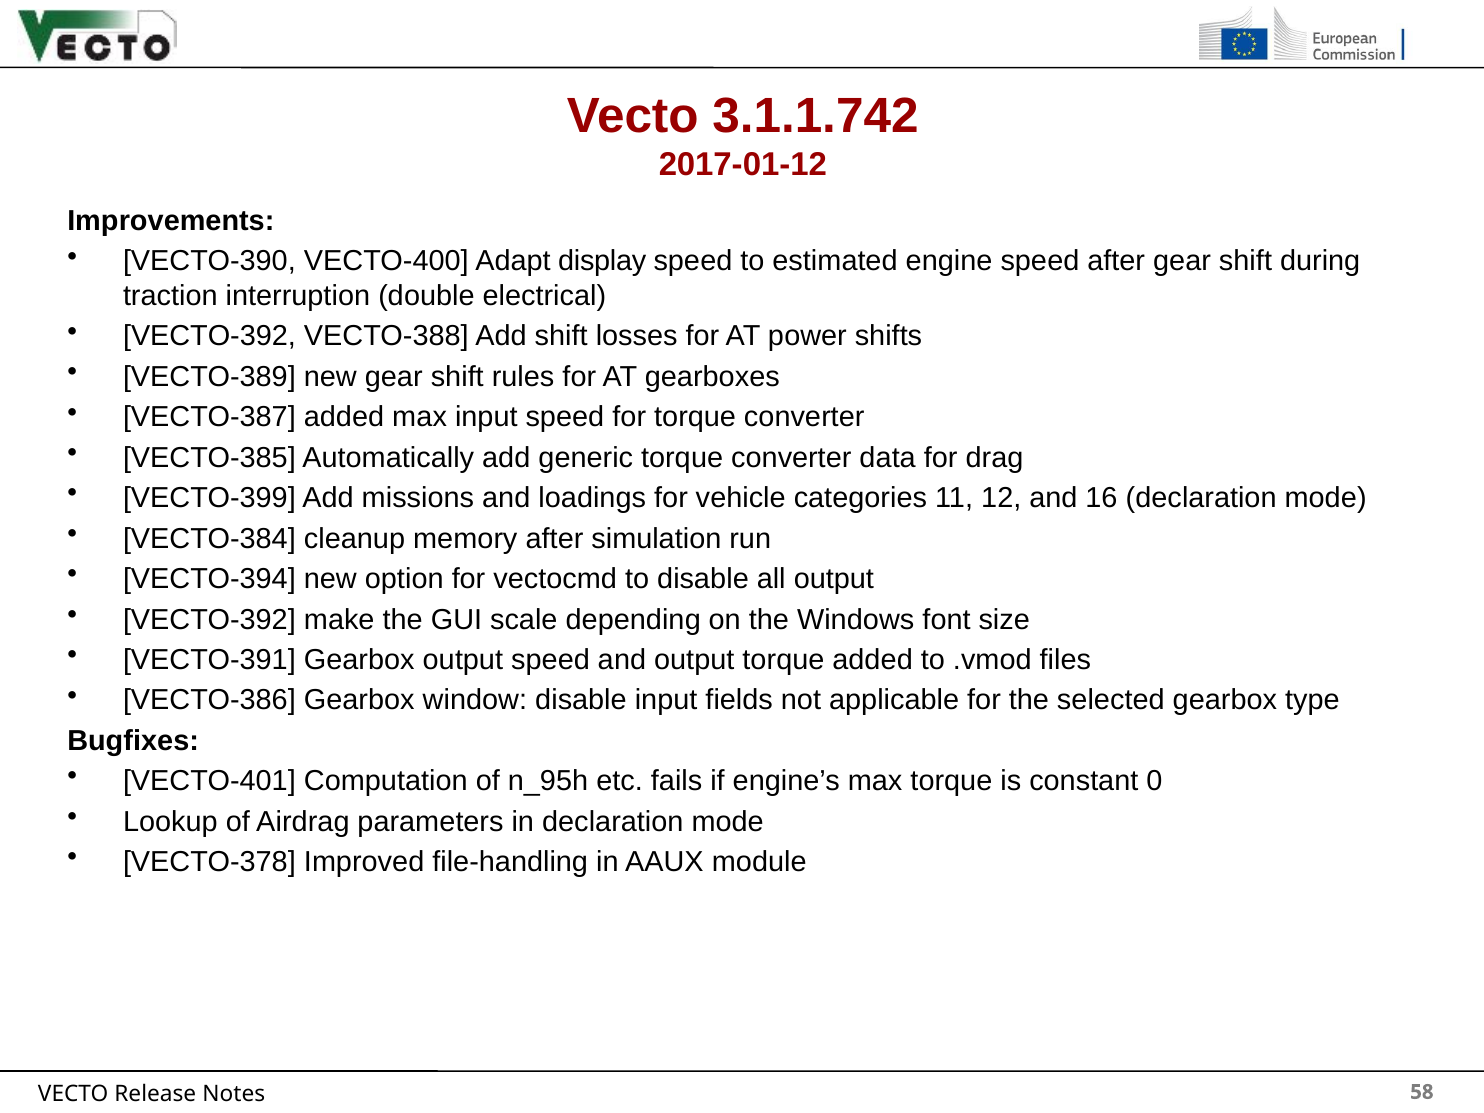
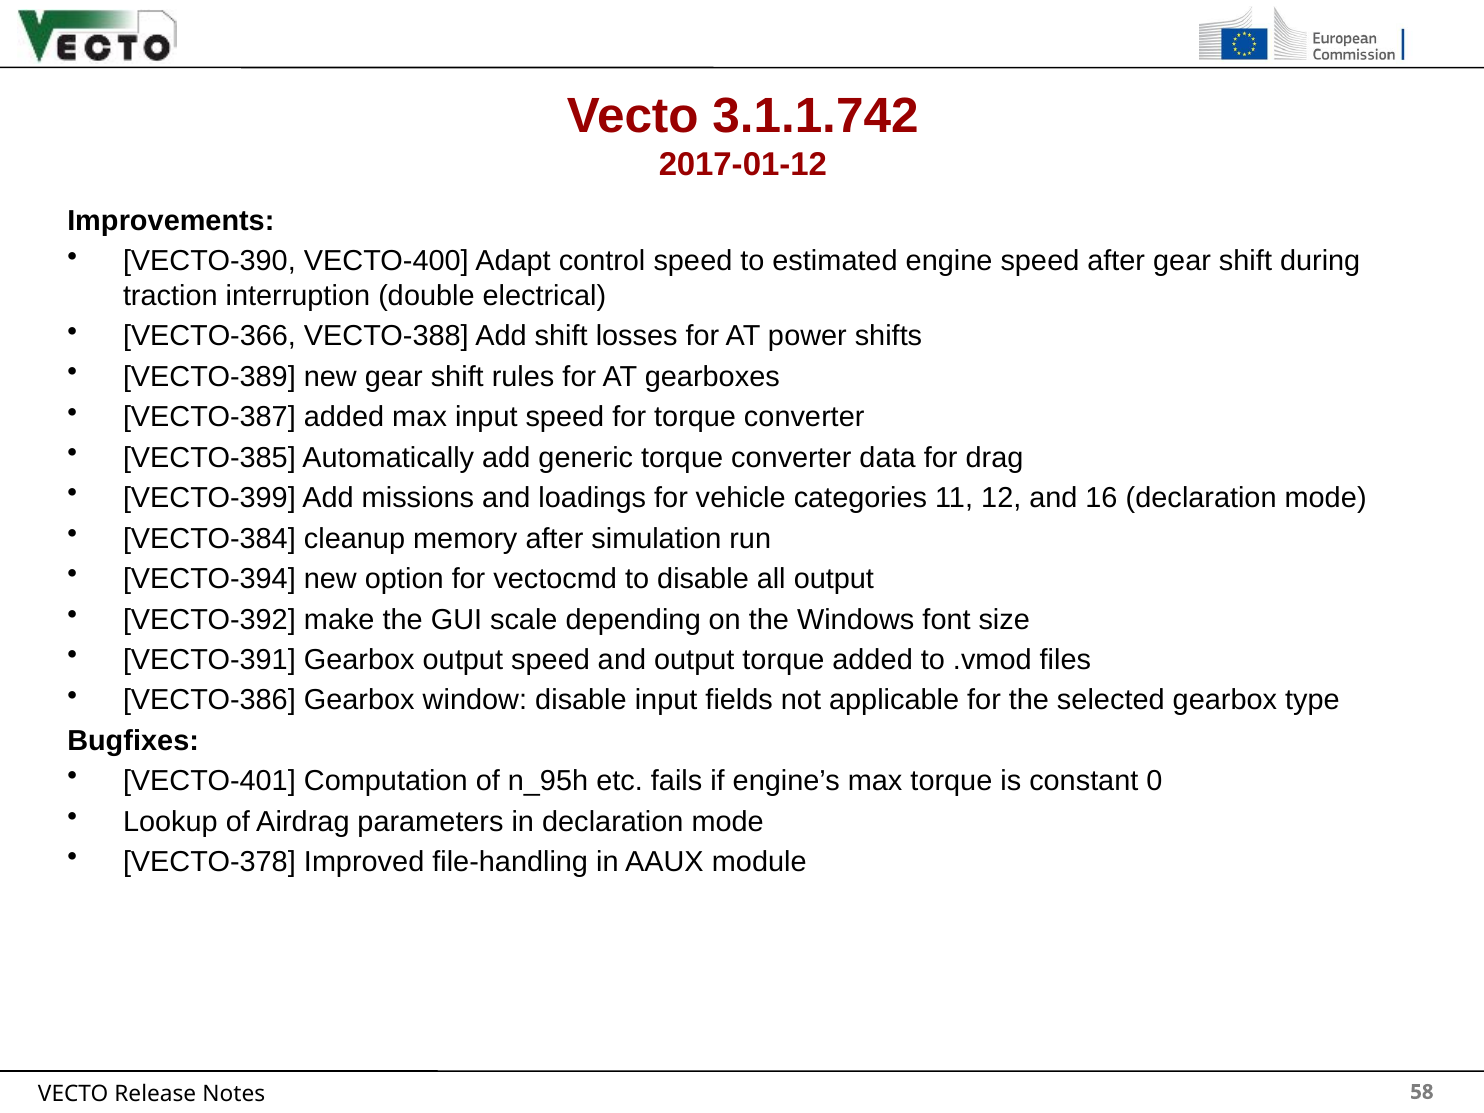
display: display -> control
VECTO-392 at (209, 336): VECTO-392 -> VECTO-366
